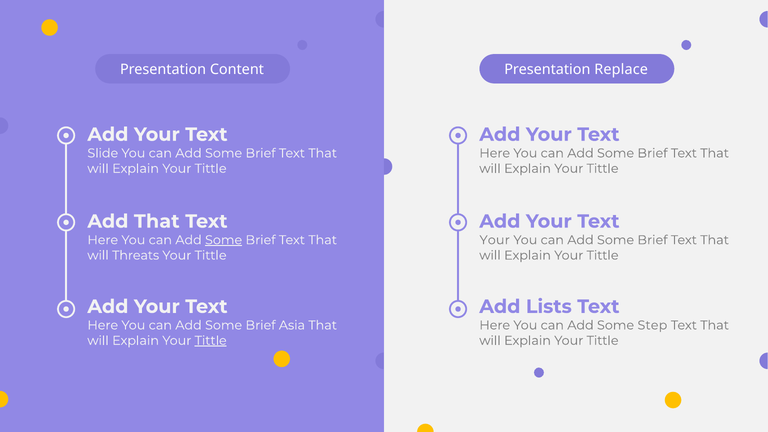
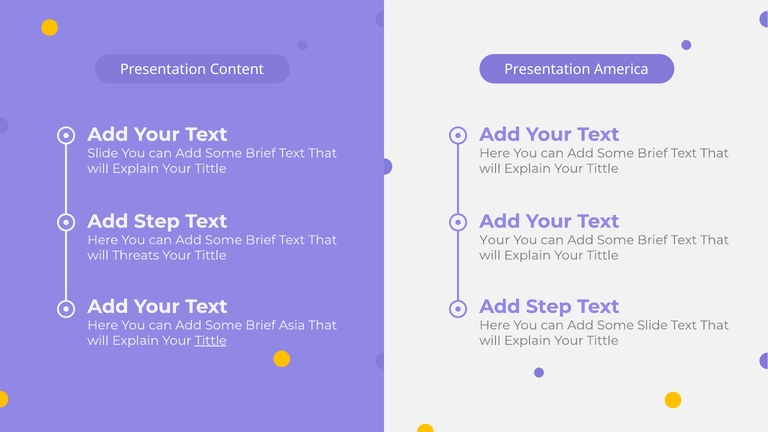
Replace: Replace -> America
That at (157, 221): That -> Step
Some at (224, 240) underline: present -> none
Lists at (549, 307): Lists -> Step
Some Step: Step -> Slide
